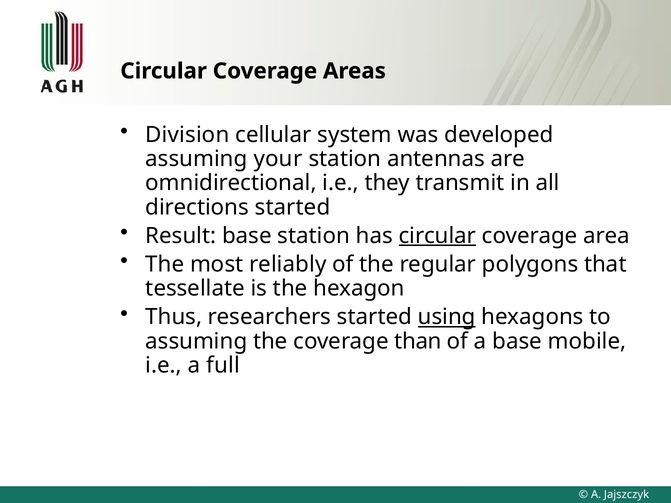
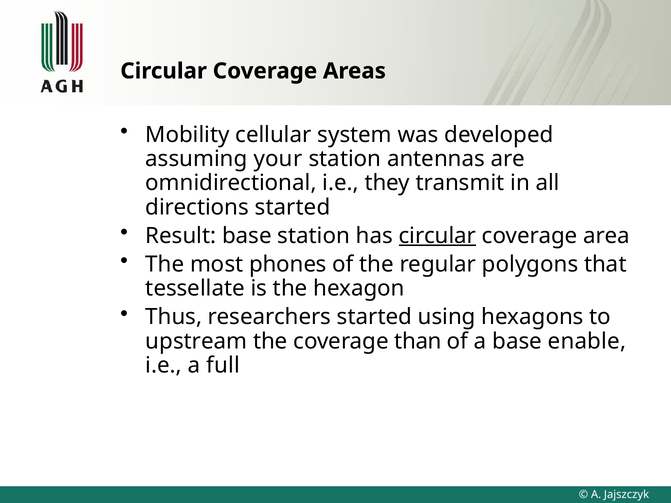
Division: Division -> Mobility
reliably: reliably -> phones
using underline: present -> none
assuming at (196, 341): assuming -> upstream
mobile: mobile -> enable
